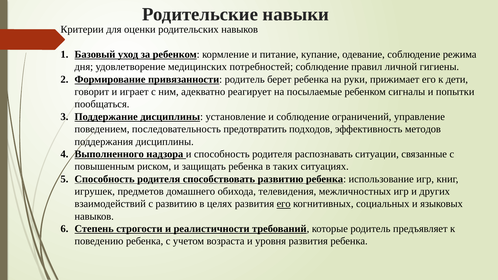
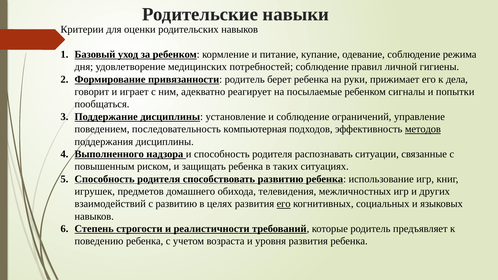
дети: дети -> дела
предотвратить: предотвратить -> компьютерная
методов underline: none -> present
